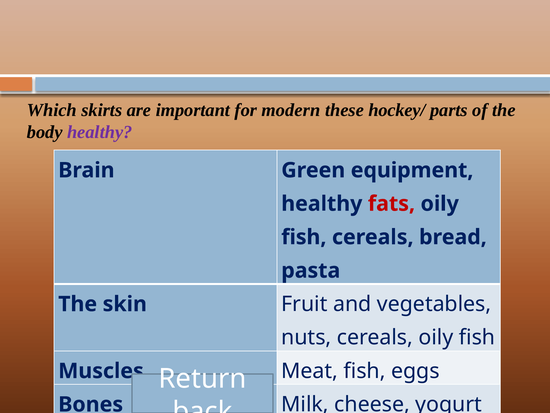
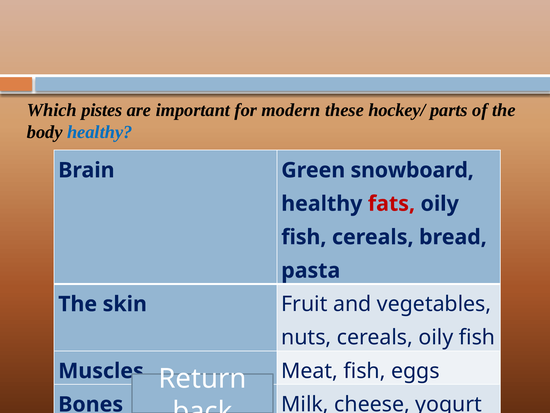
skirts: skirts -> pistes
healthy at (100, 132) colour: purple -> blue
equipment: equipment -> snowboard
